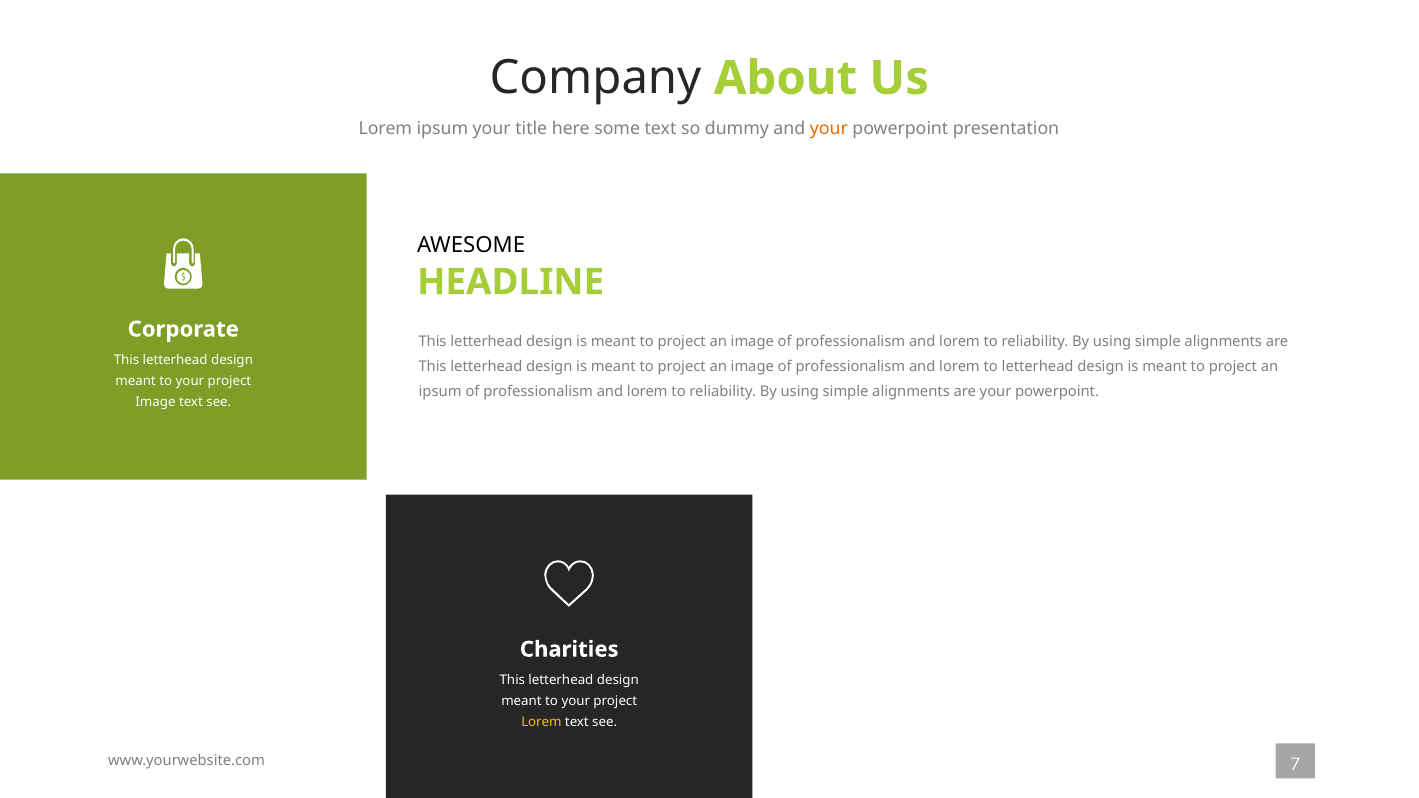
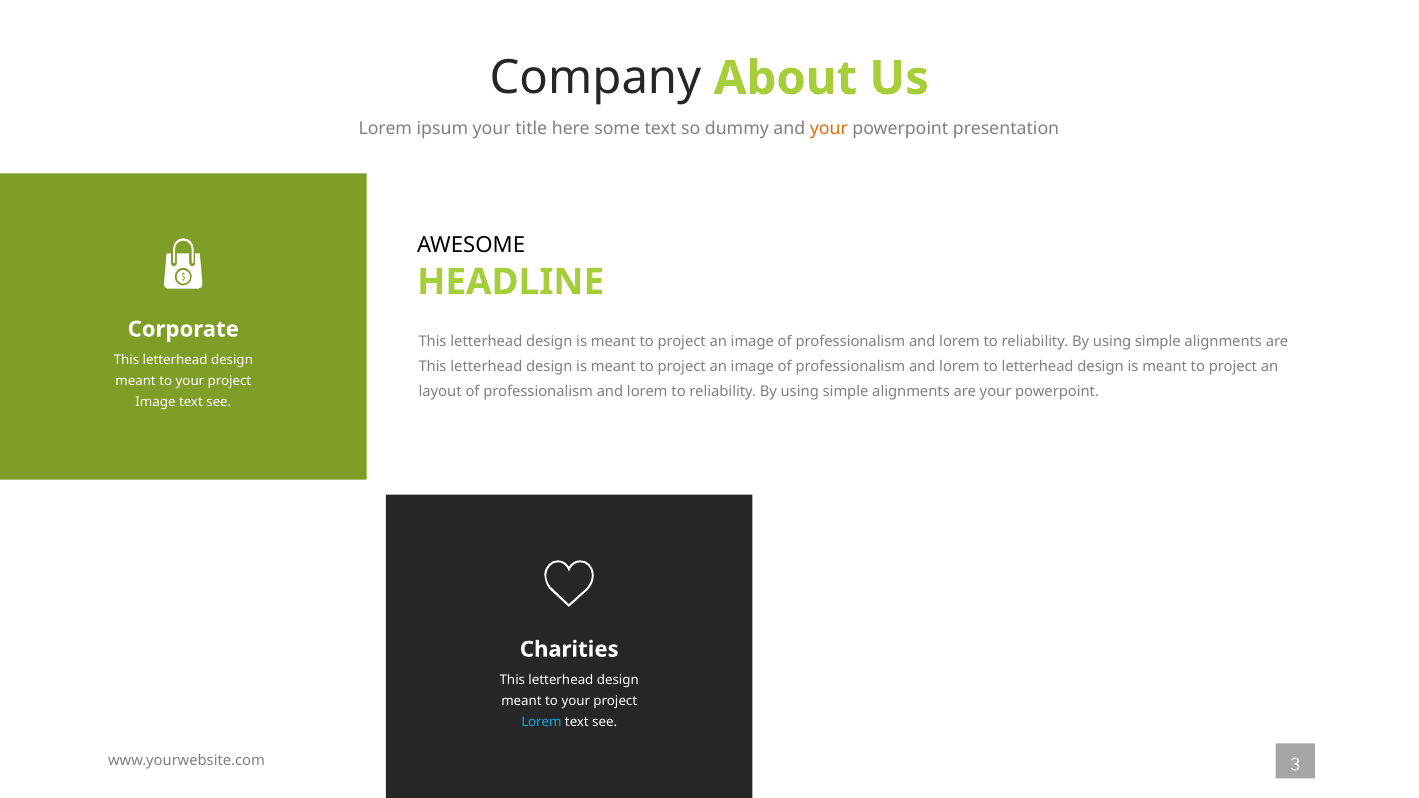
ipsum at (440, 392): ipsum -> layout
Lorem at (541, 722) colour: yellow -> light blue
7: 7 -> 3
